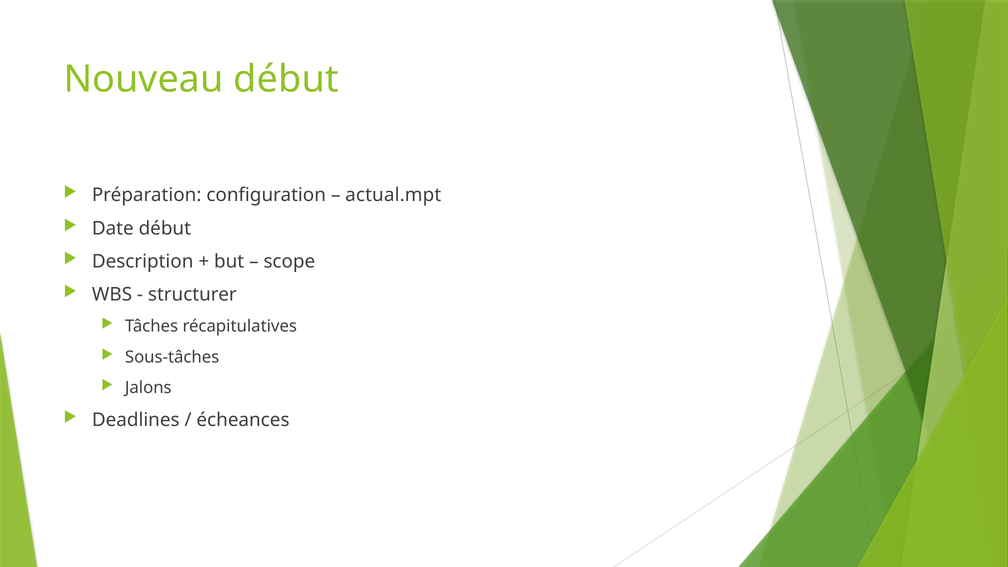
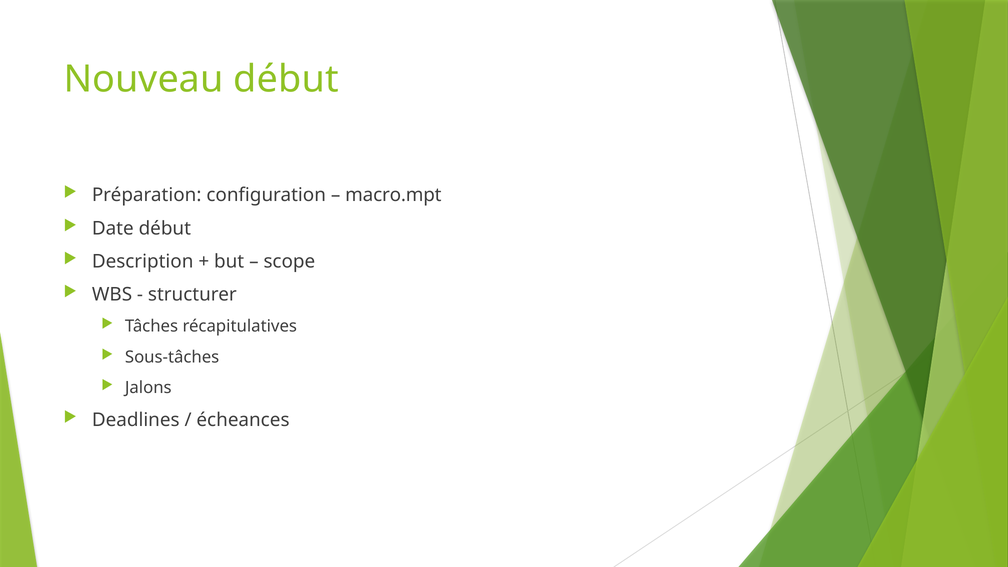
actual.mpt: actual.mpt -> macro.mpt
